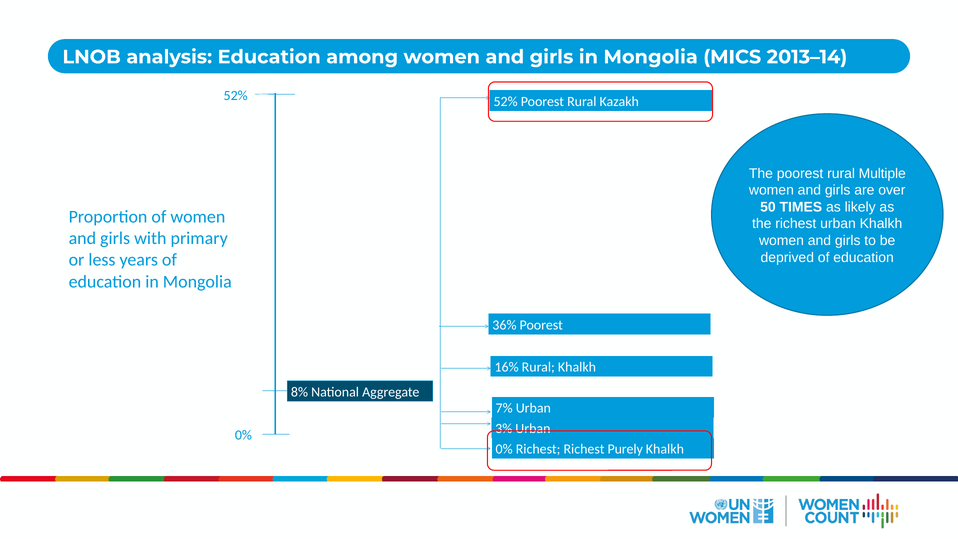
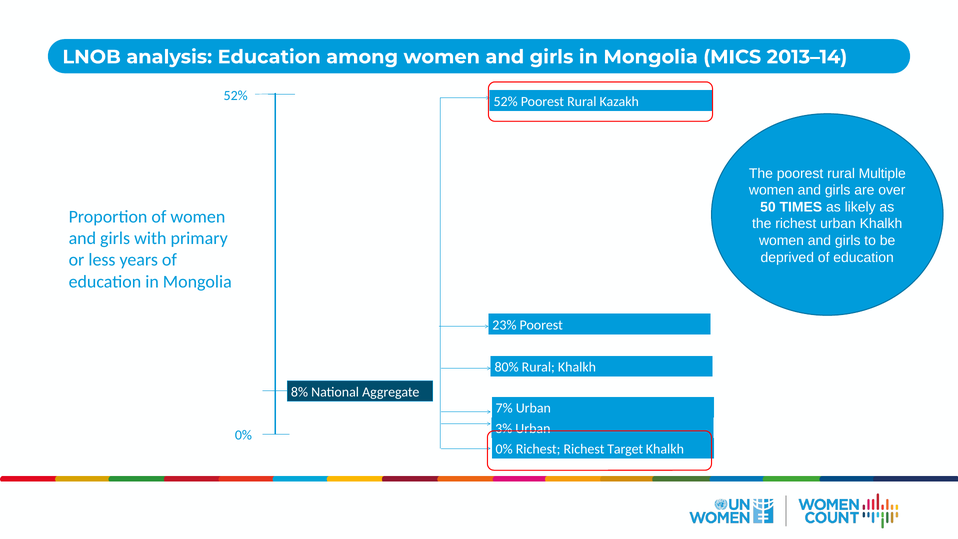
36%: 36% -> 23%
16%: 16% -> 80%
Purely: Purely -> Target
